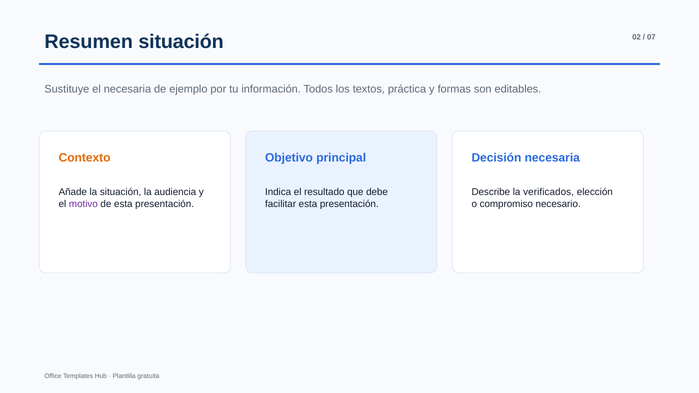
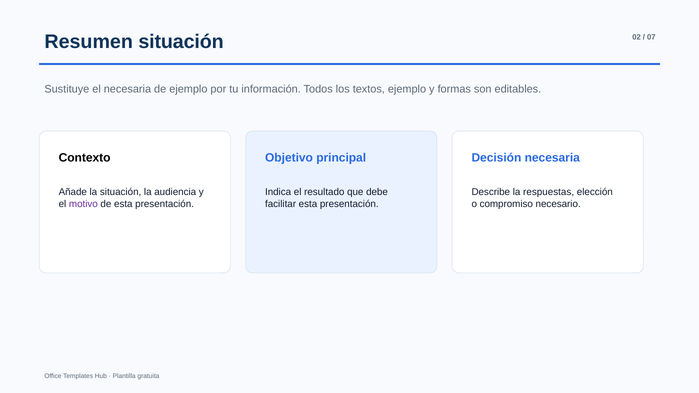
textos práctica: práctica -> ejemplo
Contexto colour: orange -> black
verificados: verificados -> respuestas
